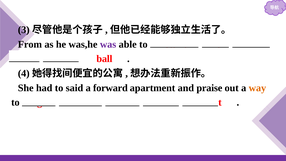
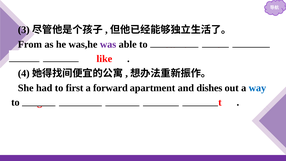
ball: ball -> like
said: said -> first
praise: praise -> dishes
way colour: orange -> blue
